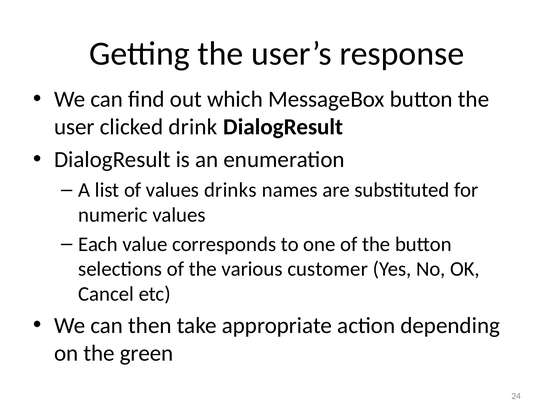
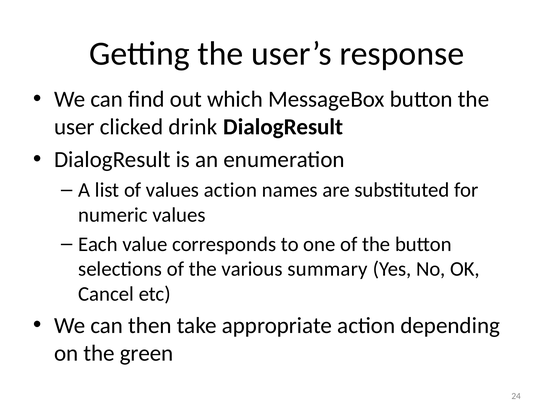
values drinks: drinks -> action
customer: customer -> summary
